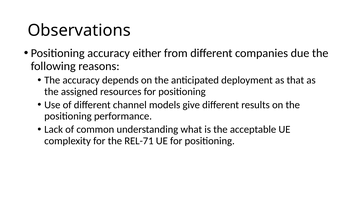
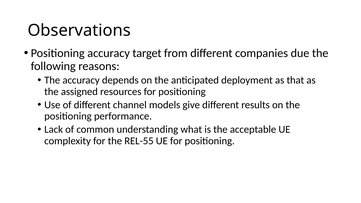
either: either -> target
REL-71: REL-71 -> REL-55
